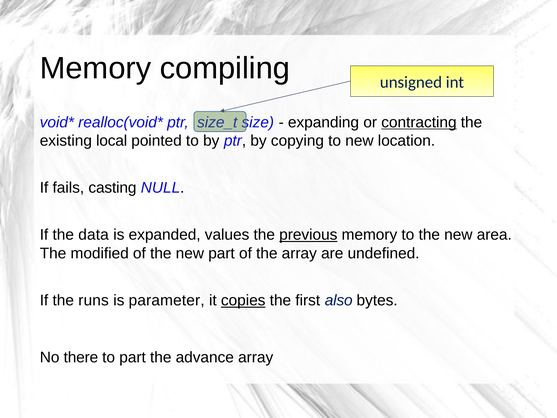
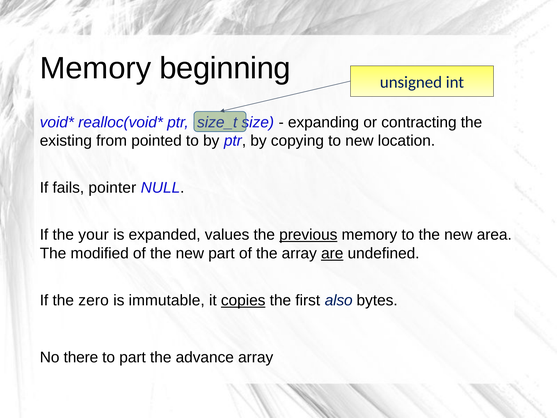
compiling: compiling -> beginning
contracting underline: present -> none
local: local -> from
casting: casting -> pointer
data: data -> your
are underline: none -> present
runs: runs -> zero
parameter: parameter -> immutable
